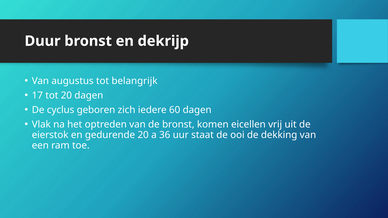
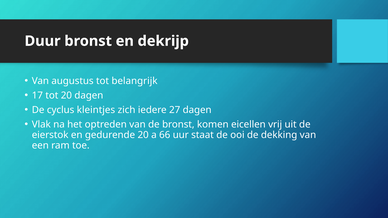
geboren: geboren -> kleintjes
60: 60 -> 27
36: 36 -> 66
